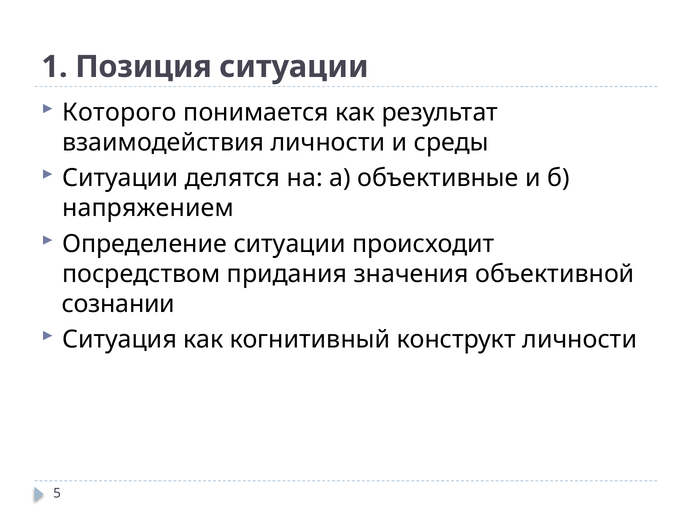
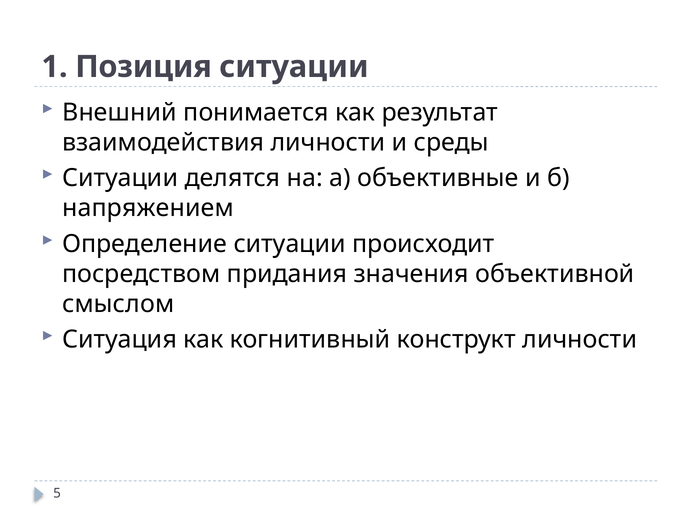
Которого: Которого -> Внешний
сознании: сознании -> смыслом
